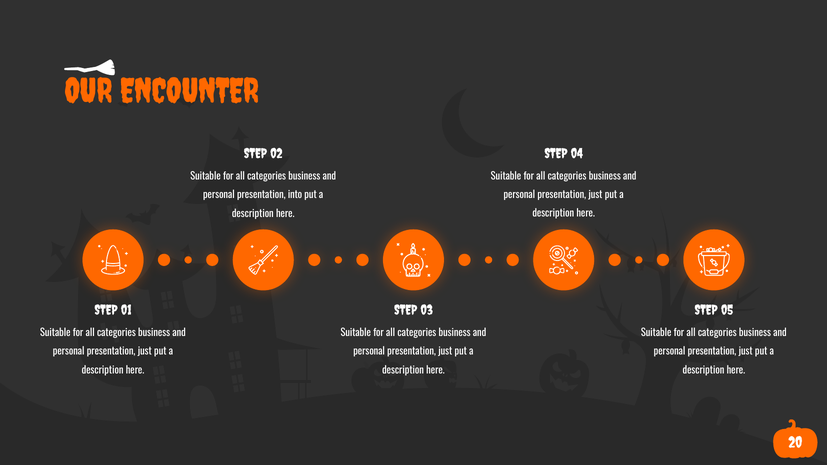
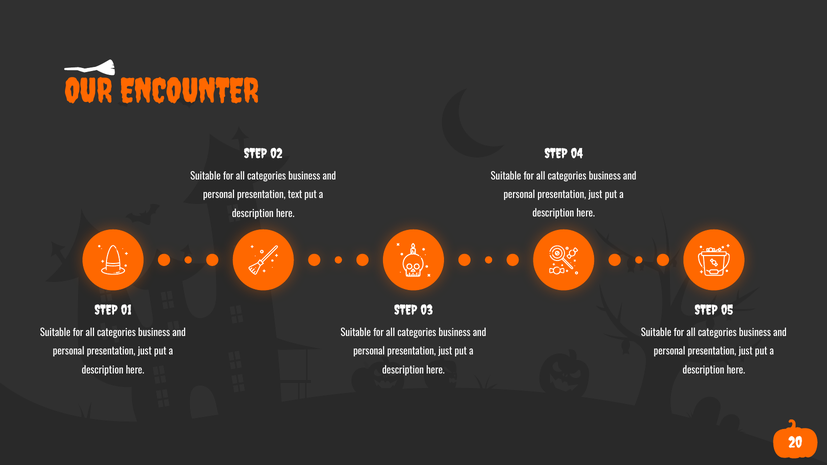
into: into -> text
